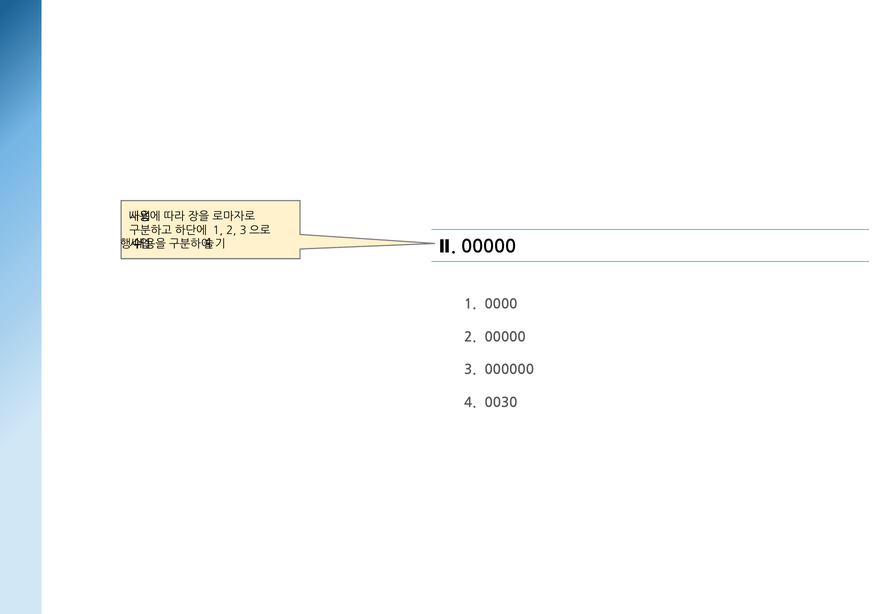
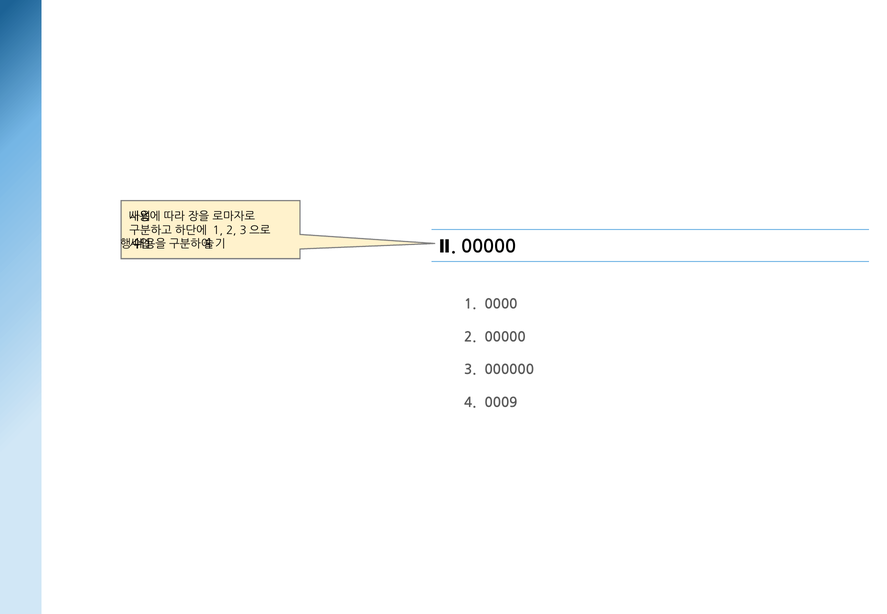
0030: 0030 -> 0009
